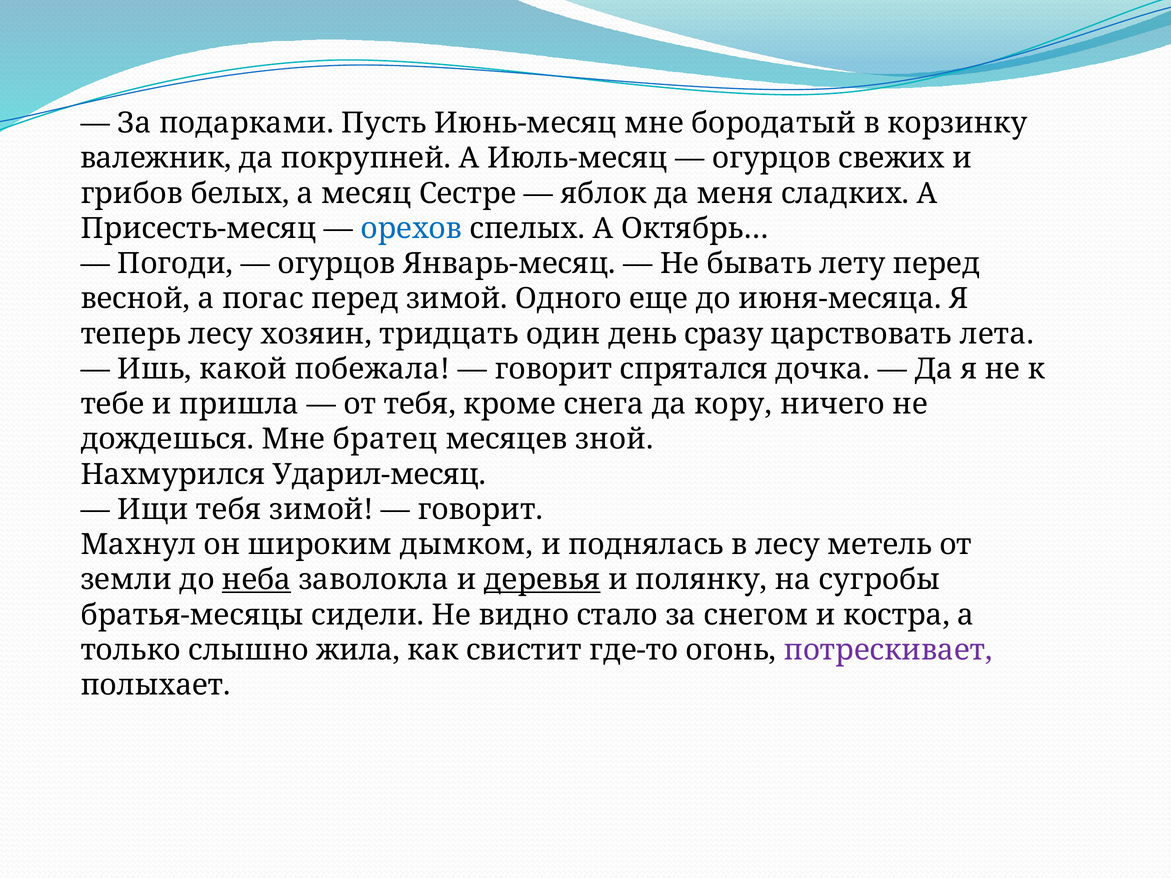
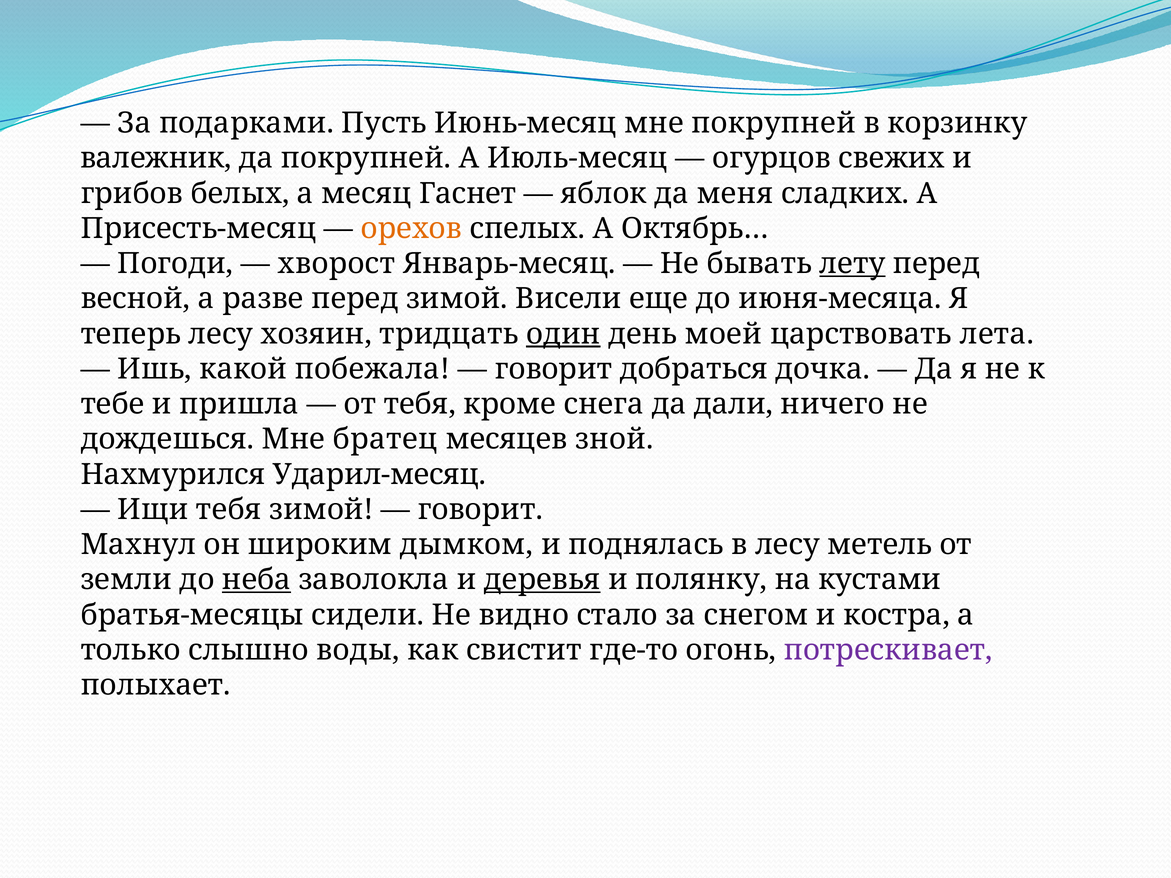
мне бородатый: бородатый -> покрупней
Сестре: Сестре -> Гаснет
орехов colour: blue -> orange
огурцов at (337, 264): огурцов -> хворост
лету underline: none -> present
погас: погас -> разве
Одного: Одного -> Висели
один underline: none -> present
сразу: сразу -> моей
спрятался: спрятался -> добраться
кору: кору -> дали
сугробы: сугробы -> кустами
жила: жила -> воды
